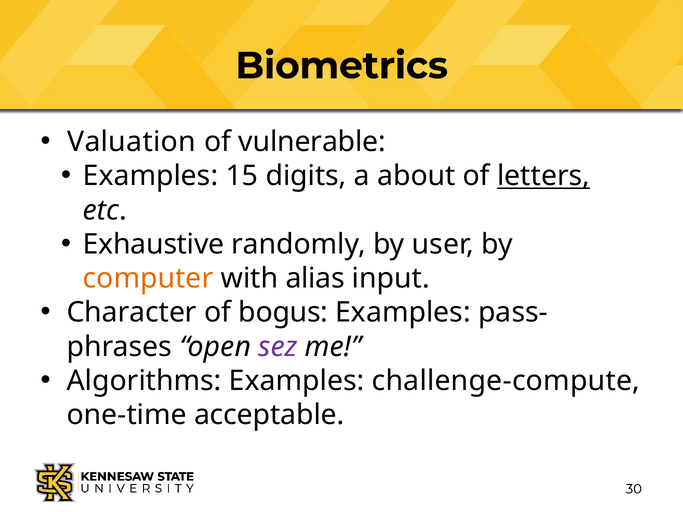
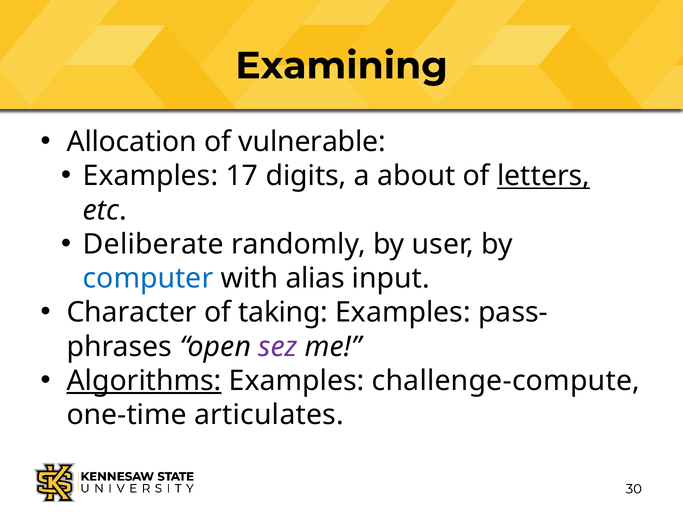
Biometrics: Biometrics -> Examining
Valuation: Valuation -> Allocation
15: 15 -> 17
Exhaustive: Exhaustive -> Deliberate
computer colour: orange -> blue
bogus: bogus -> taking
Algorithms underline: none -> present
acceptable: acceptable -> articulates
